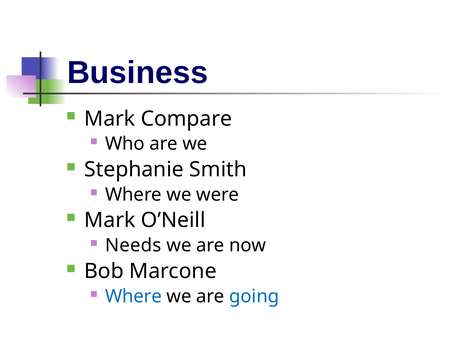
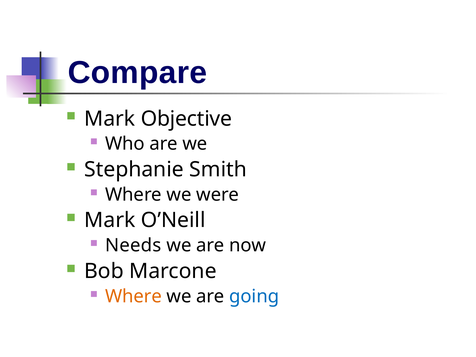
Business: Business -> Compare
Compare: Compare -> Objective
Where at (133, 296) colour: blue -> orange
